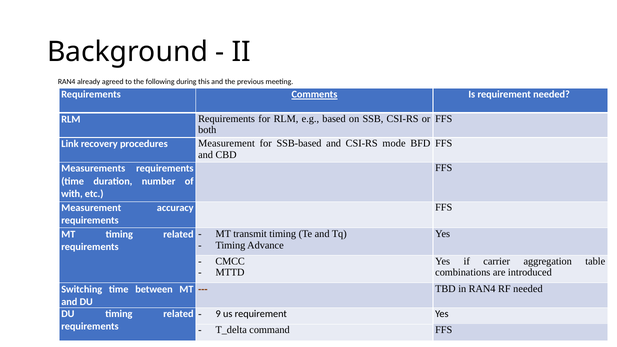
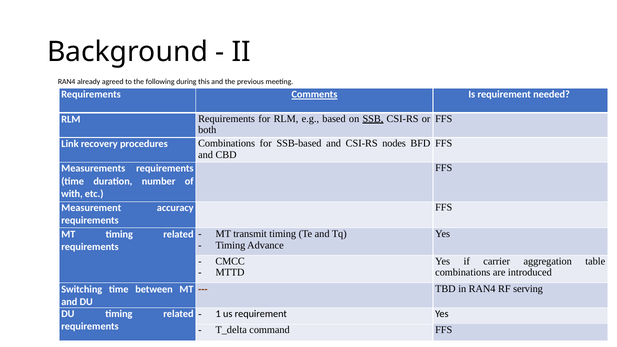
SSB underline: none -> present
procedures Measurement: Measurement -> Combinations
mode: mode -> nodes
RF needed: needed -> serving
9: 9 -> 1
